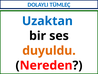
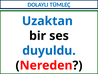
duyuldu colour: orange -> blue
